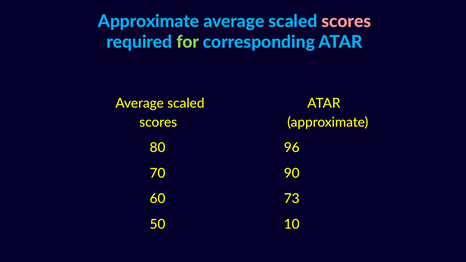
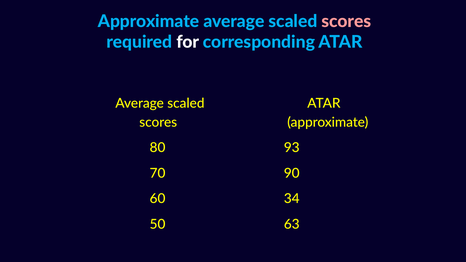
for colour: light green -> white
96: 96 -> 93
73: 73 -> 34
10: 10 -> 63
